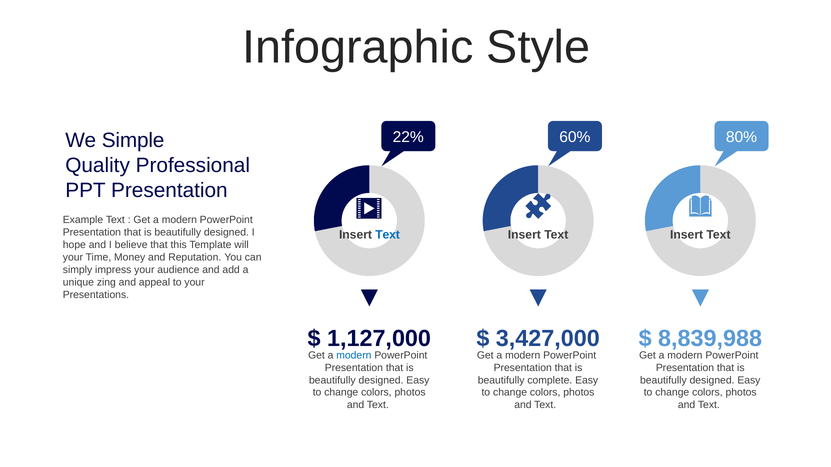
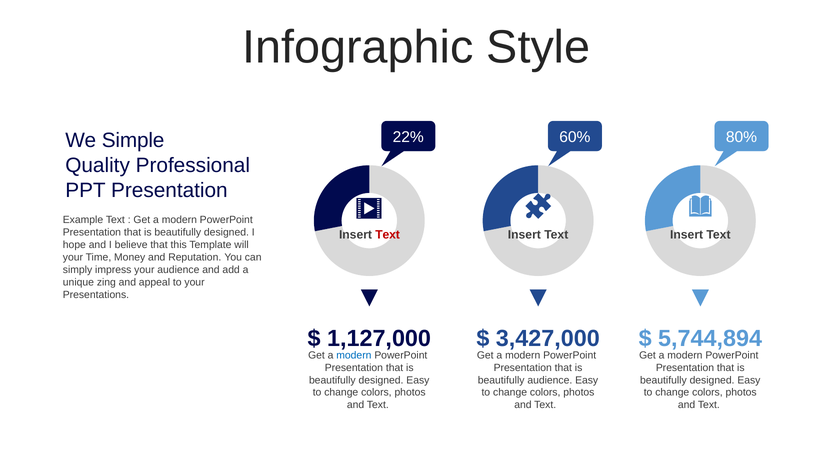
Text at (388, 235) colour: blue -> red
8,839,988: 8,839,988 -> 5,744,894
beautifully complete: complete -> audience
